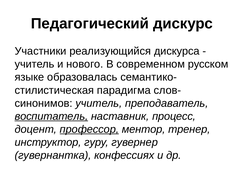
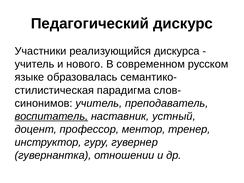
процесс: процесс -> устный
профессор underline: present -> none
конфессиях: конфессиях -> отношении
